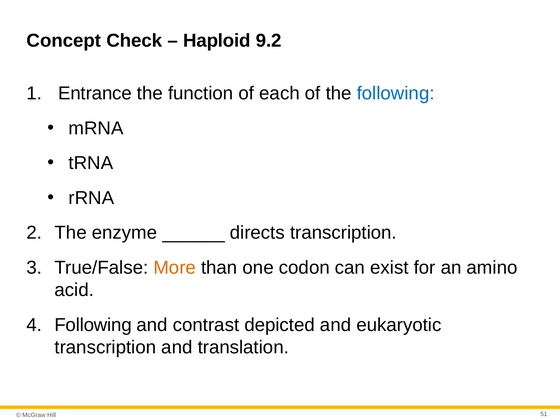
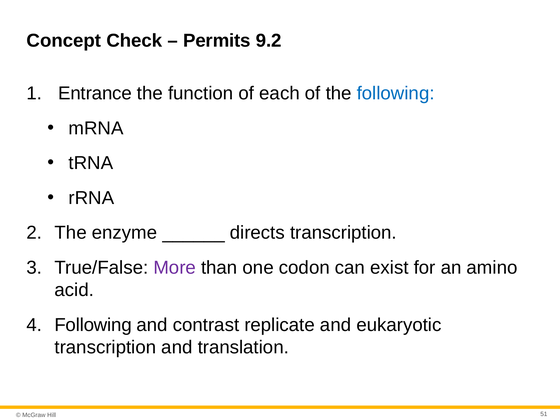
Haploid: Haploid -> Permits
More colour: orange -> purple
depicted: depicted -> replicate
